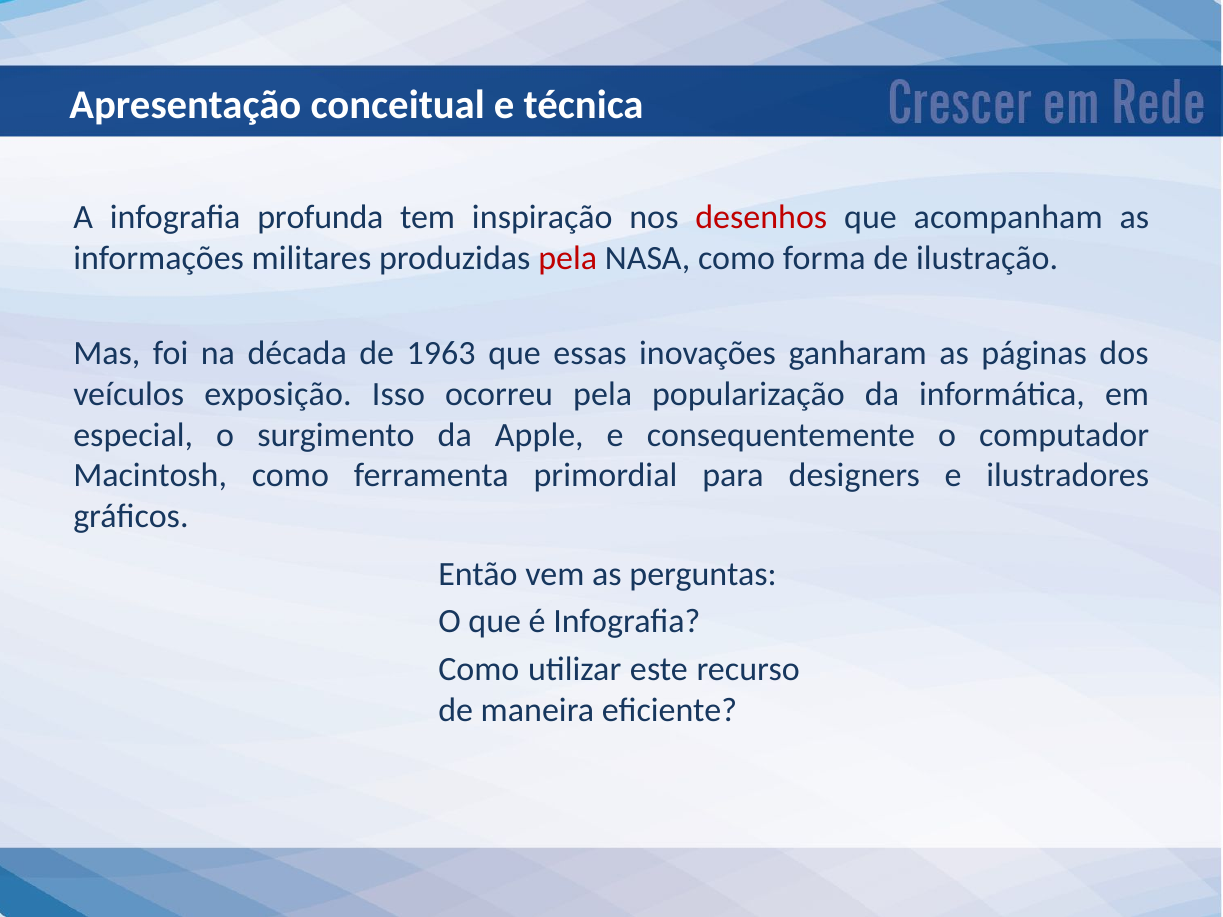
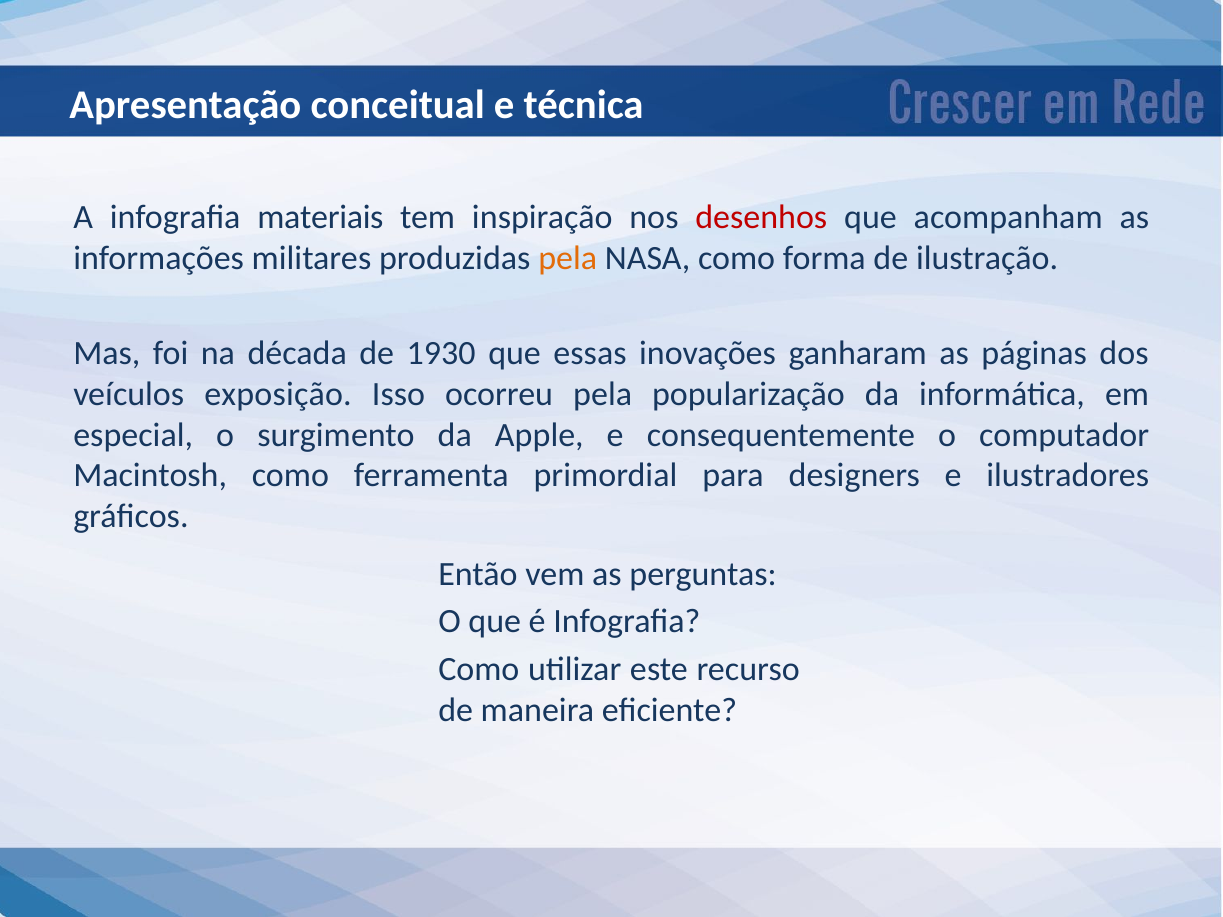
profunda: profunda -> materiais
pela at (568, 258) colour: red -> orange
1963: 1963 -> 1930
